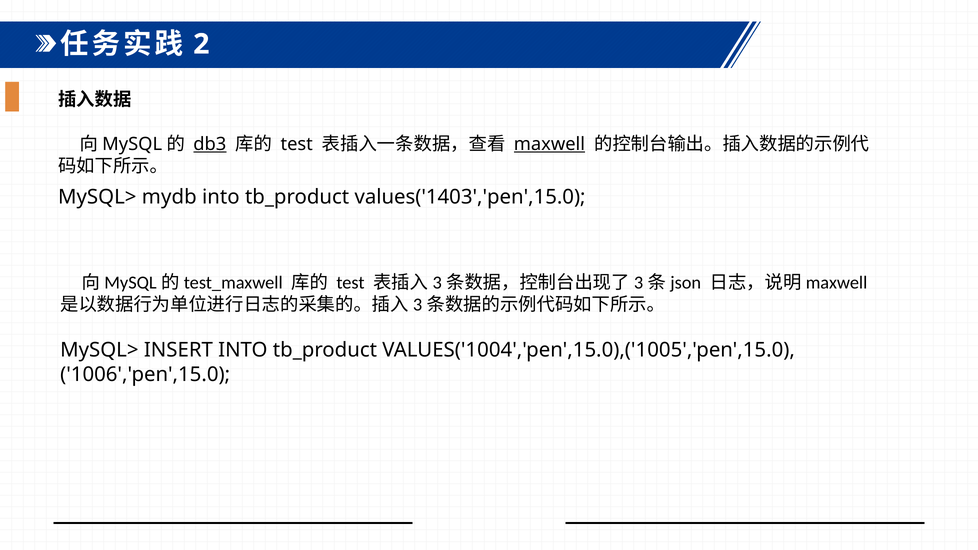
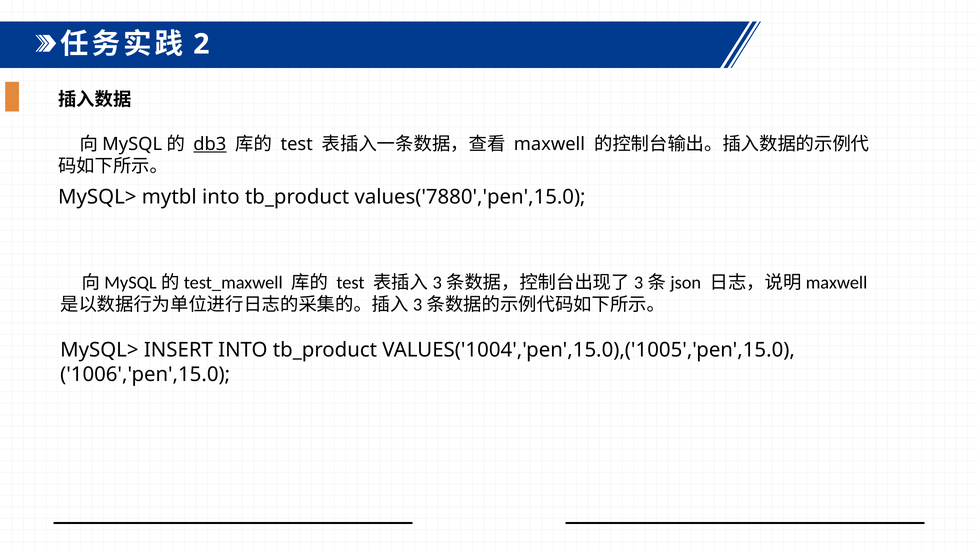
maxwell underline: present -> none
mydb: mydb -> mytbl
values('1403','pen',15.0: values('1403','pen',15.0 -> values('7880','pen',15.0
